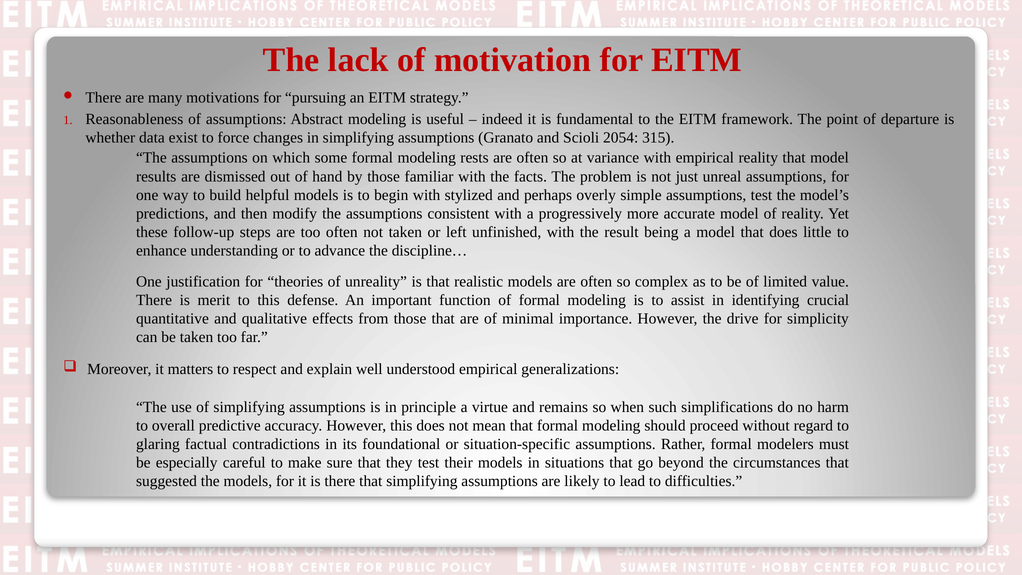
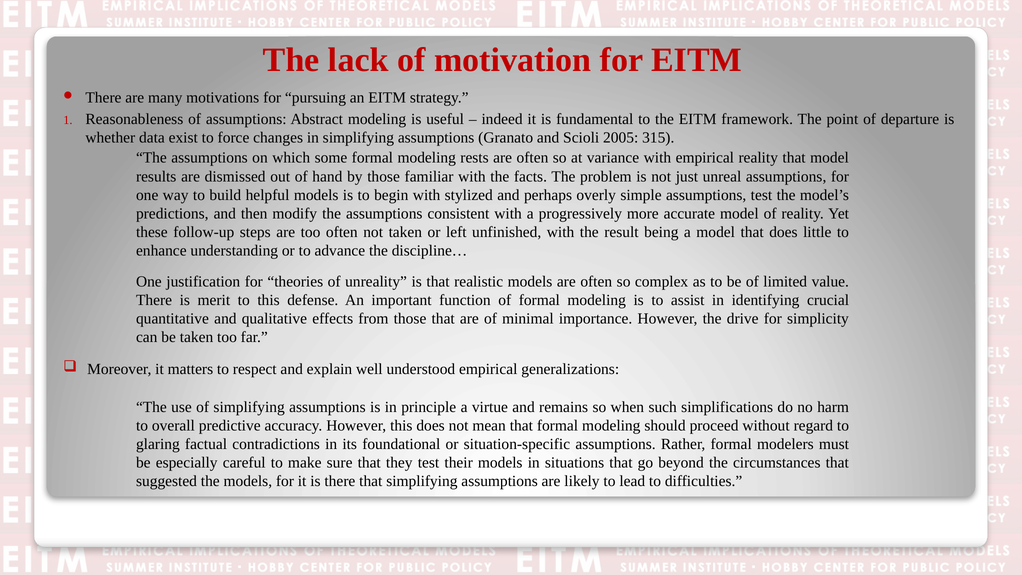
2054: 2054 -> 2005
